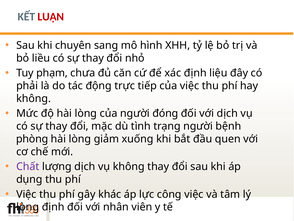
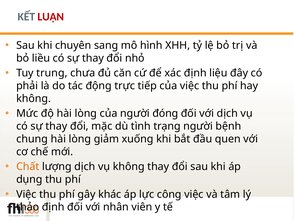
phạm: phạm -> trung
phòng: phòng -> chung
Chất colour: purple -> orange
lòng at (28, 207): lòng -> thảo
